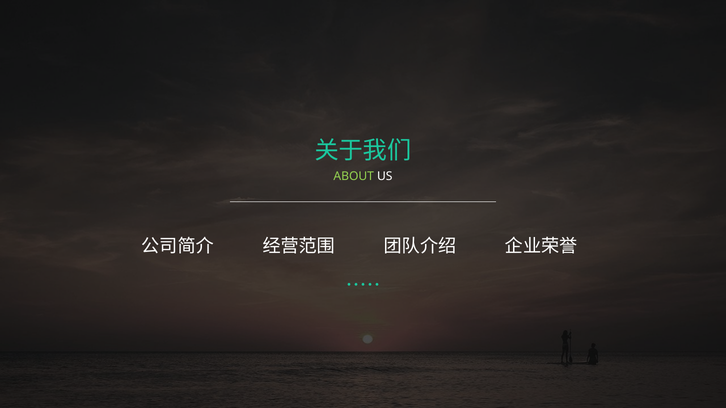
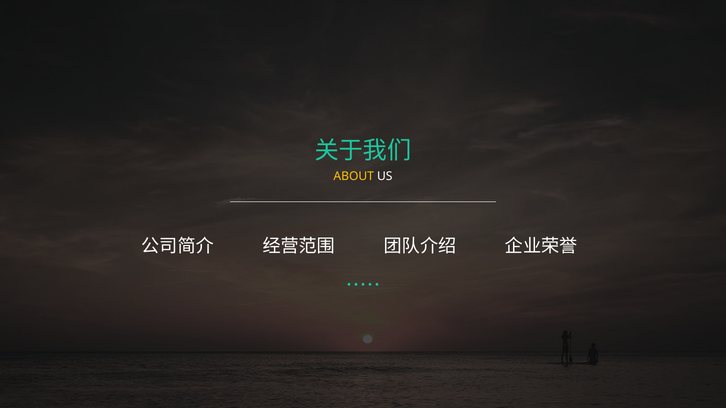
ABOUT colour: light green -> yellow
